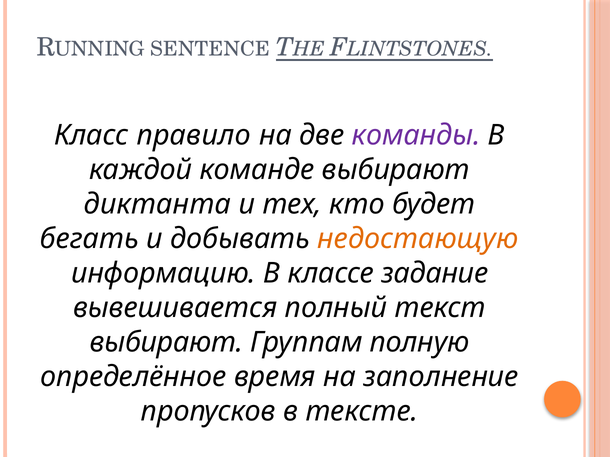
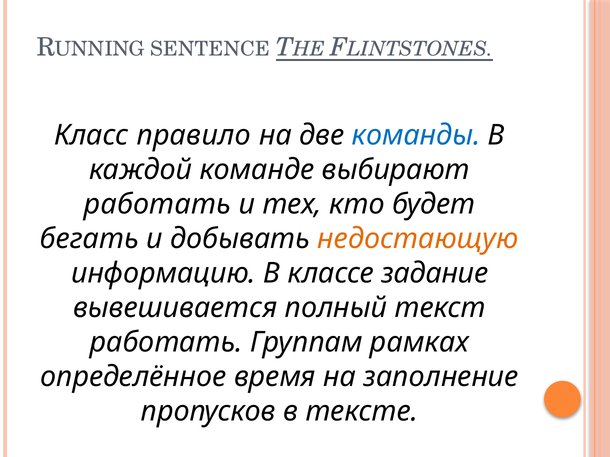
команды colour: purple -> blue
диктанта at (157, 205): диктанта -> работать
выбирают at (166, 343): выбирают -> работать
полную: полную -> рамках
